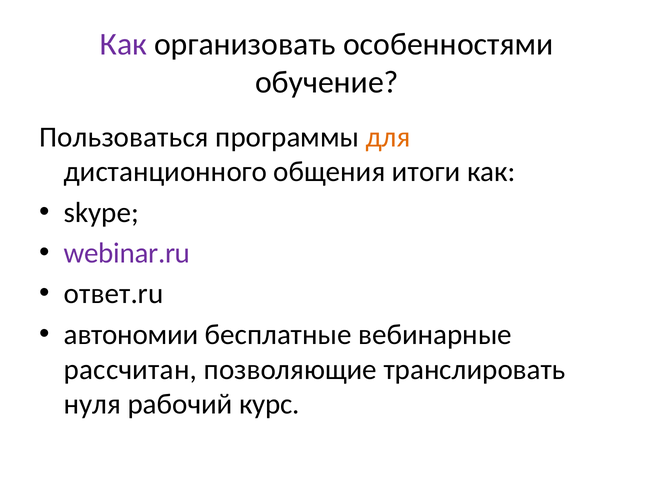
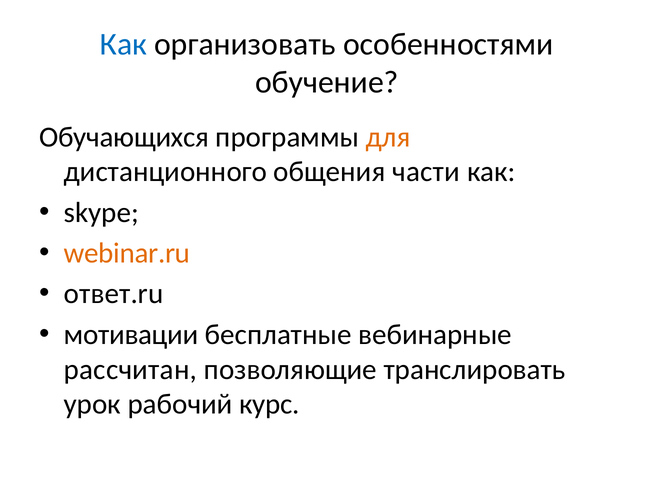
Как at (123, 44) colour: purple -> blue
Пользоваться: Пользоваться -> Обучающихся
итоги: итоги -> части
webinar.ru colour: purple -> orange
автономии: автономии -> мотивации
нуля: нуля -> урок
